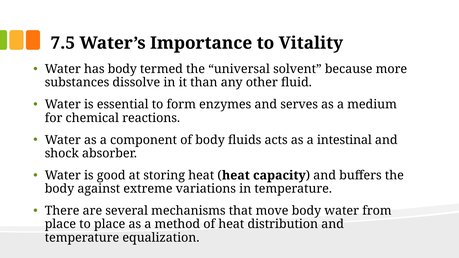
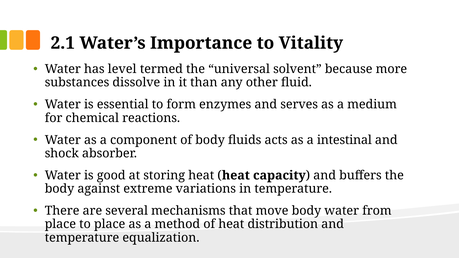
7.5: 7.5 -> 2.1
has body: body -> level
